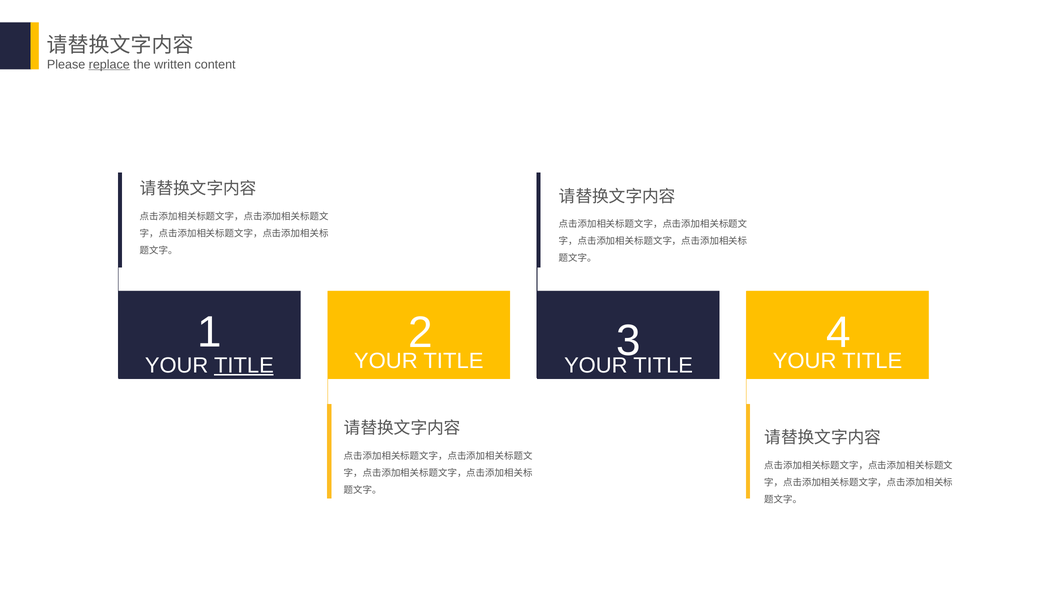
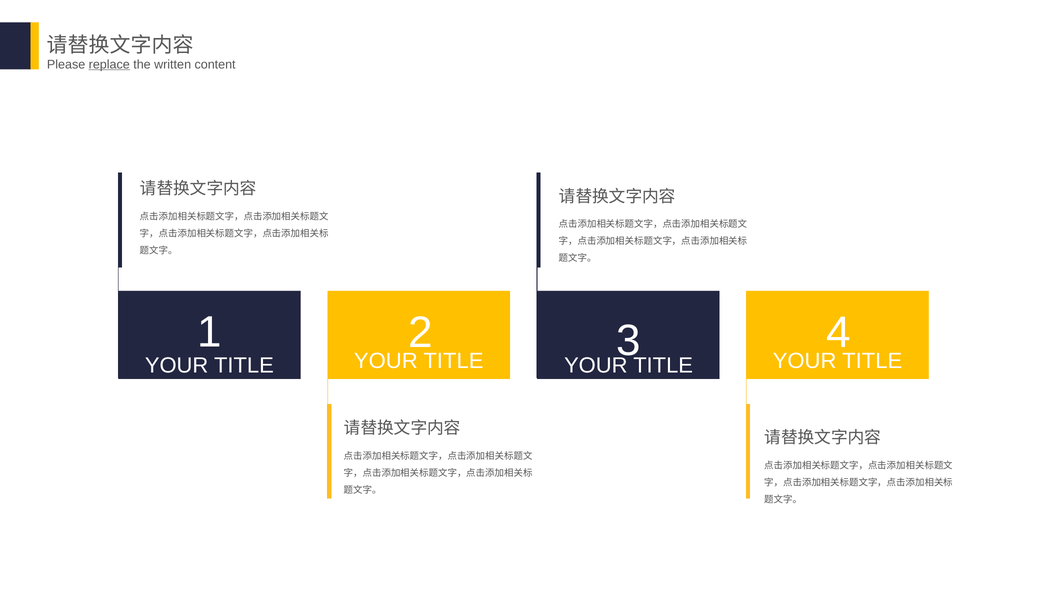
TITLE at (244, 366) underline: present -> none
